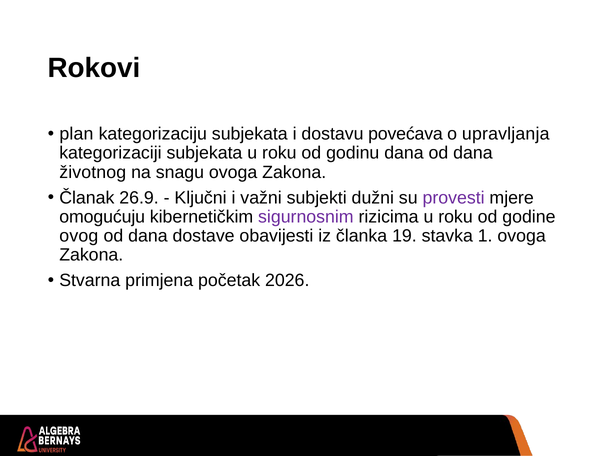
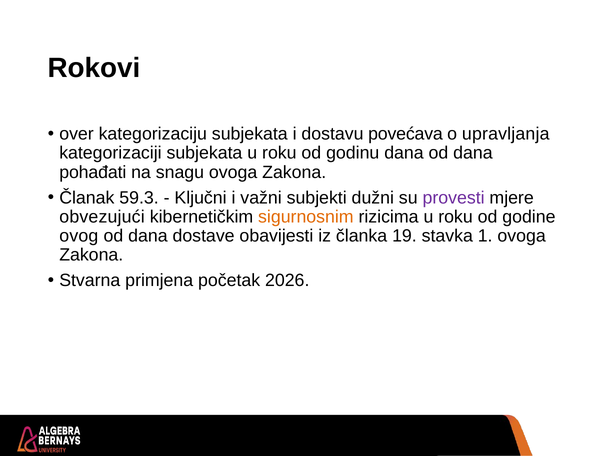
plan: plan -> over
životnog: životnog -> pohađati
26.9: 26.9 -> 59.3
omogućuju: omogućuju -> obvezujući
sigurnosnim colour: purple -> orange
